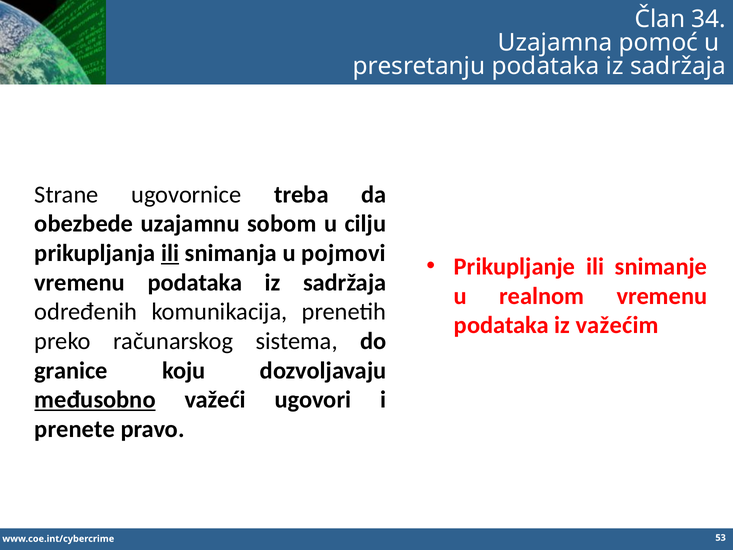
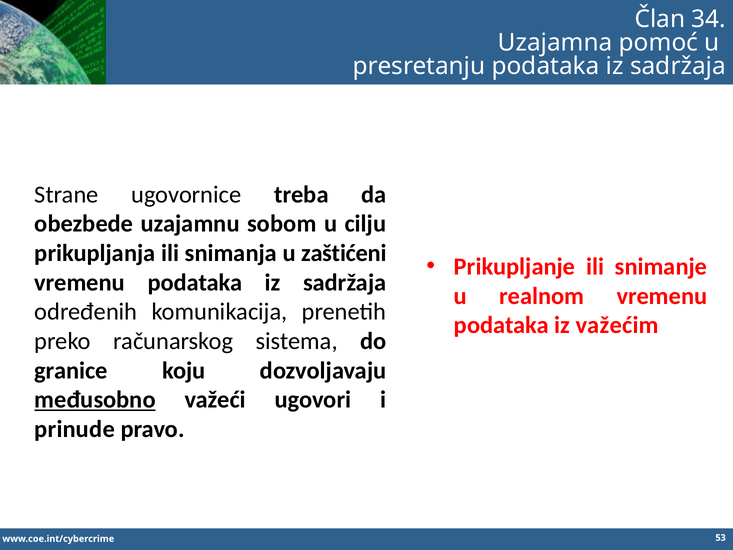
ili at (170, 253) underline: present -> none
pojmovi: pojmovi -> zaštićeni
prenete: prenete -> prinude
